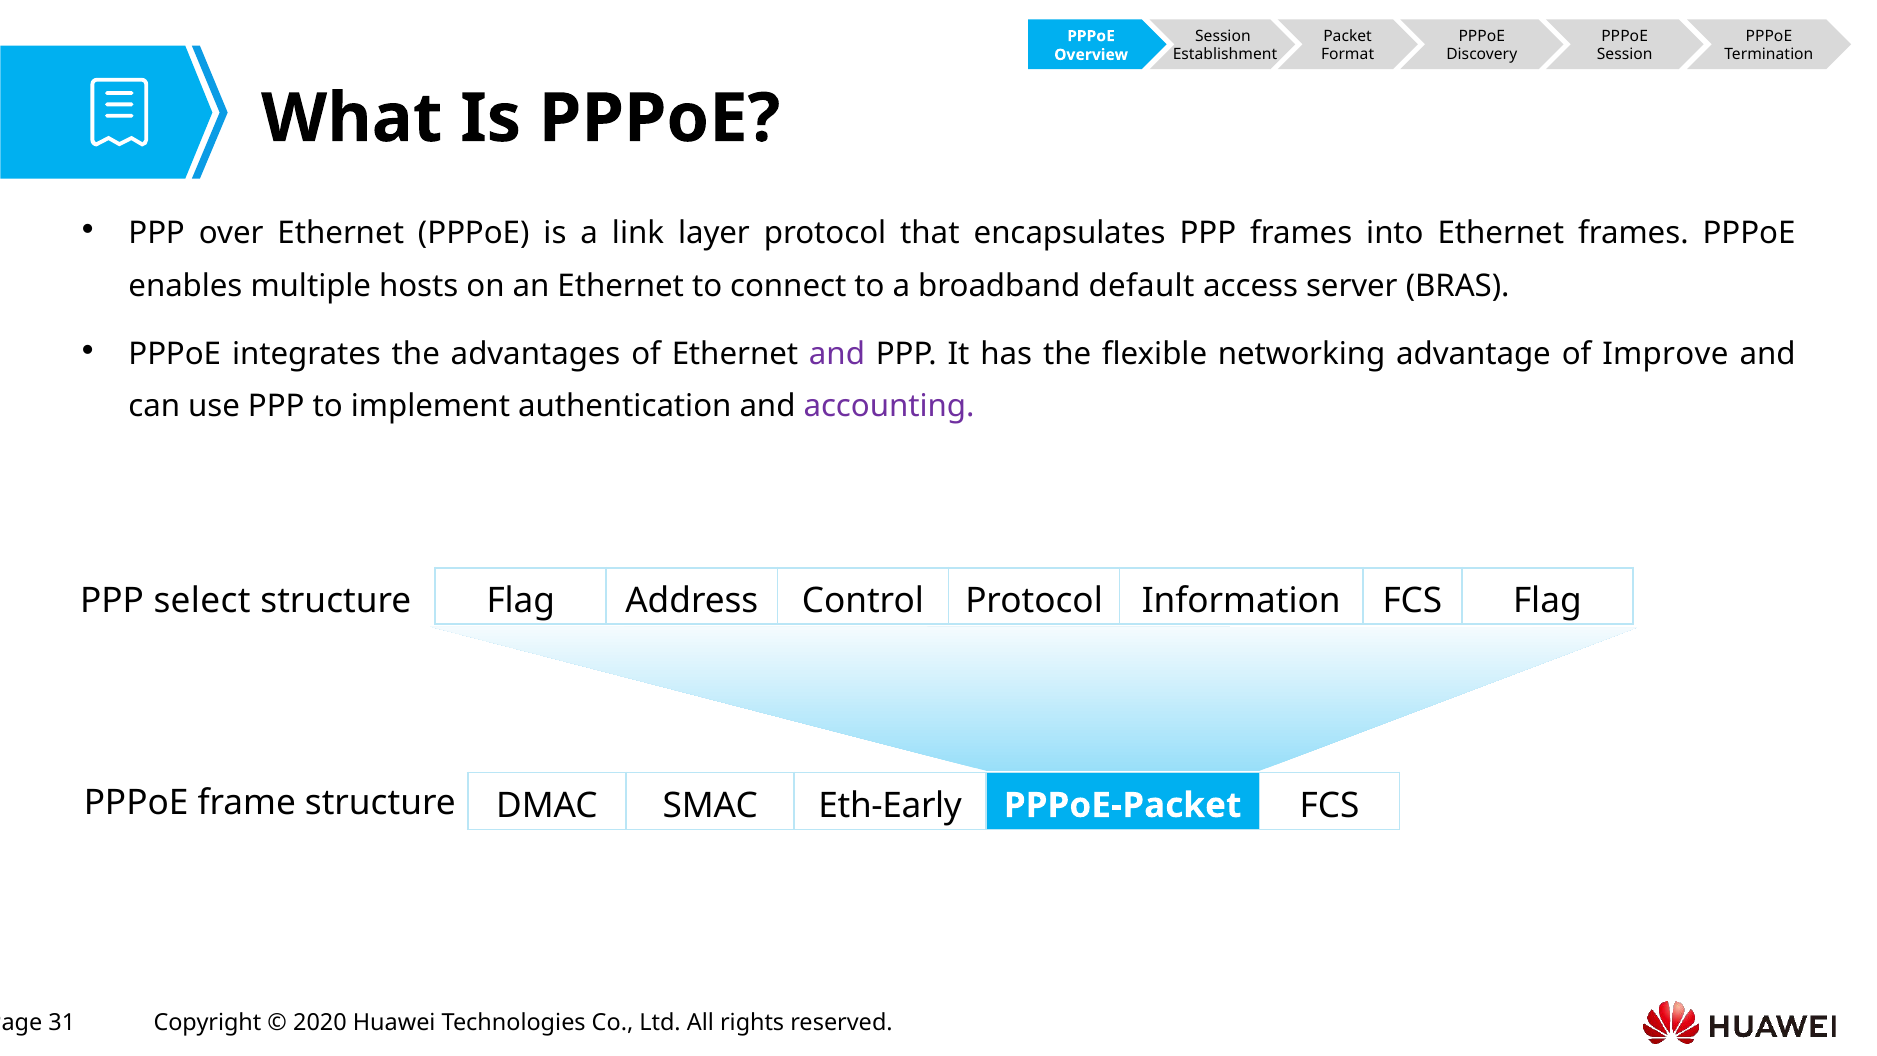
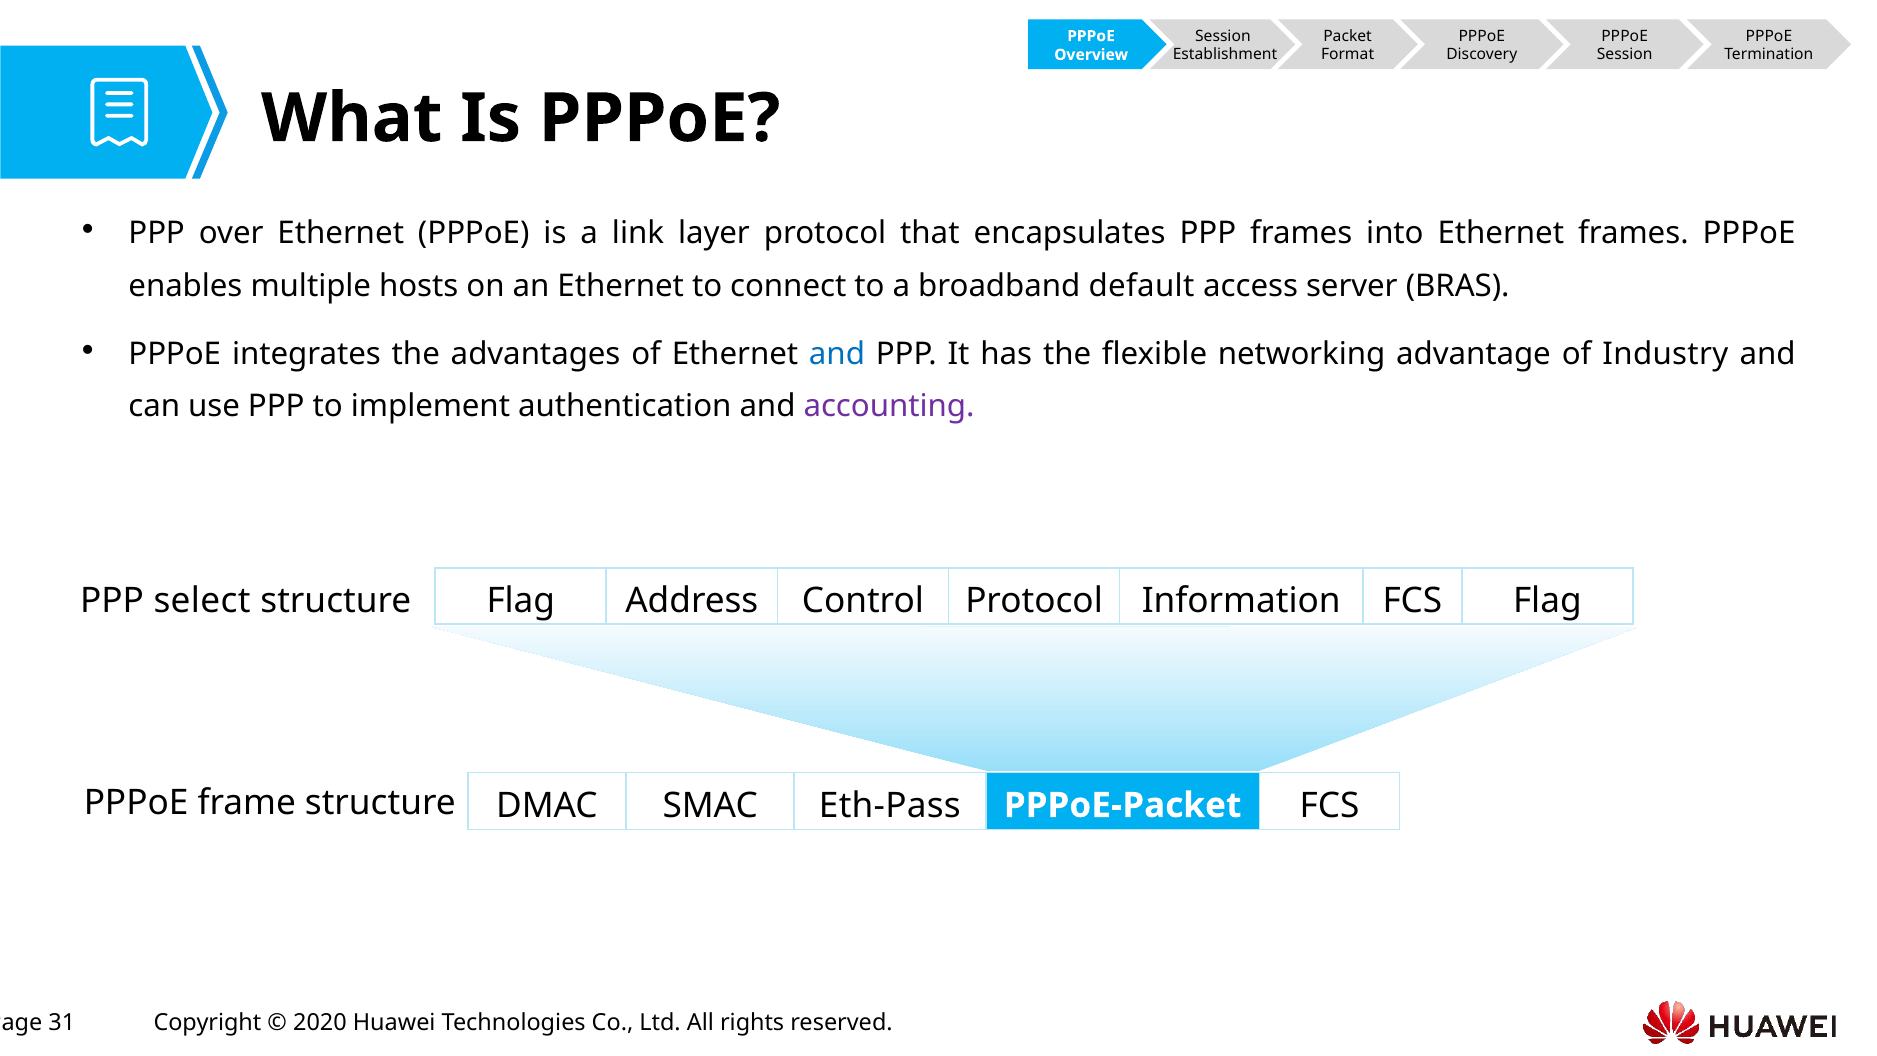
and at (837, 354) colour: purple -> blue
Improve: Improve -> Industry
Eth-Early: Eth-Early -> Eth-Pass
